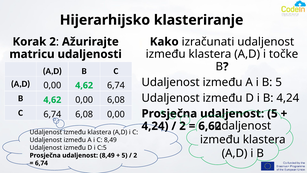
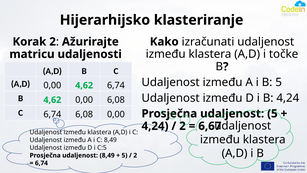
6,62: 6,62 -> 6,67
